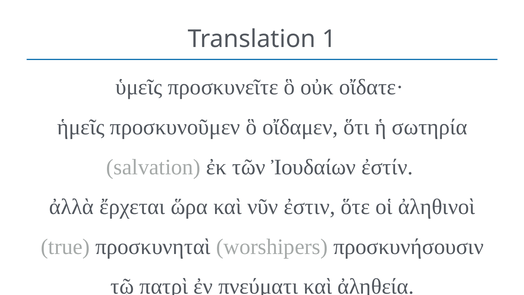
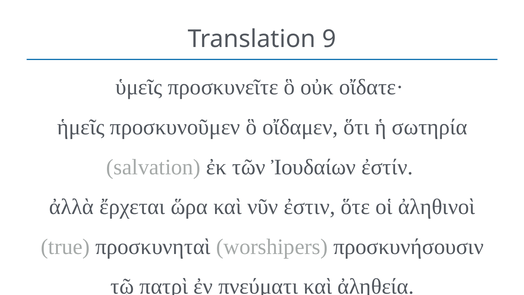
1: 1 -> 9
